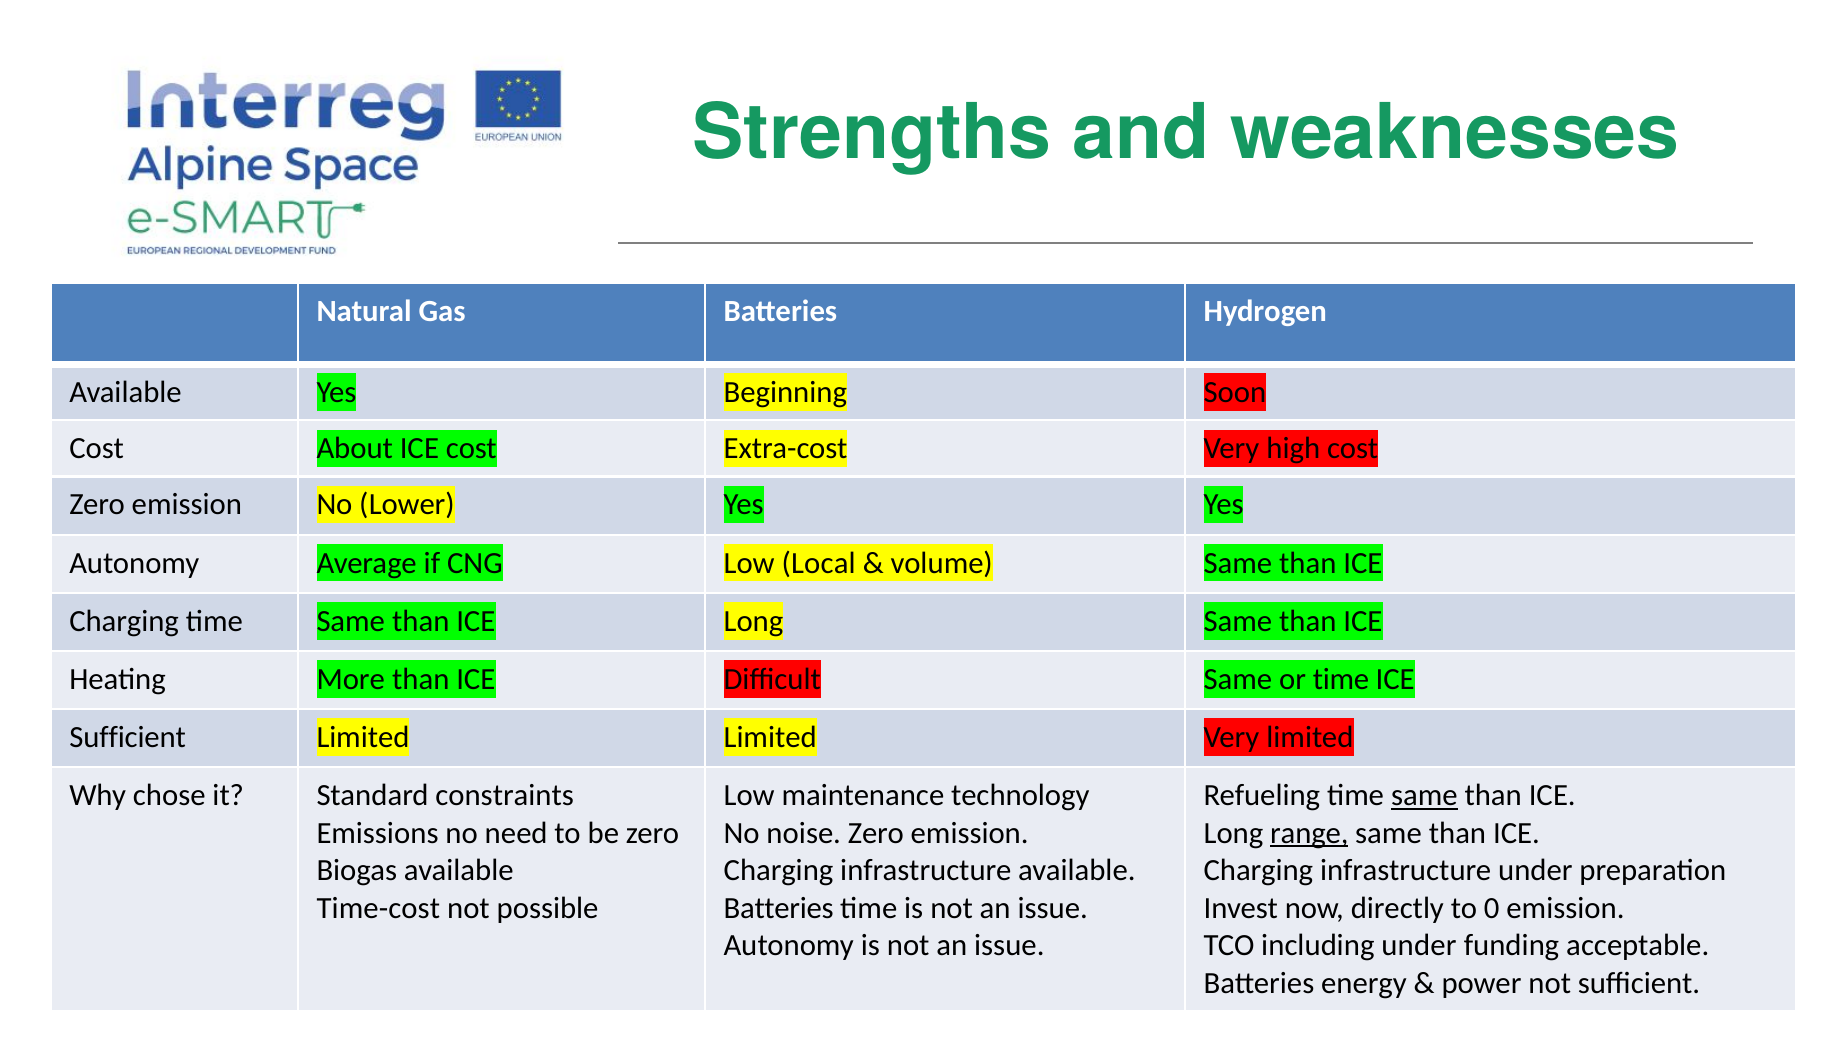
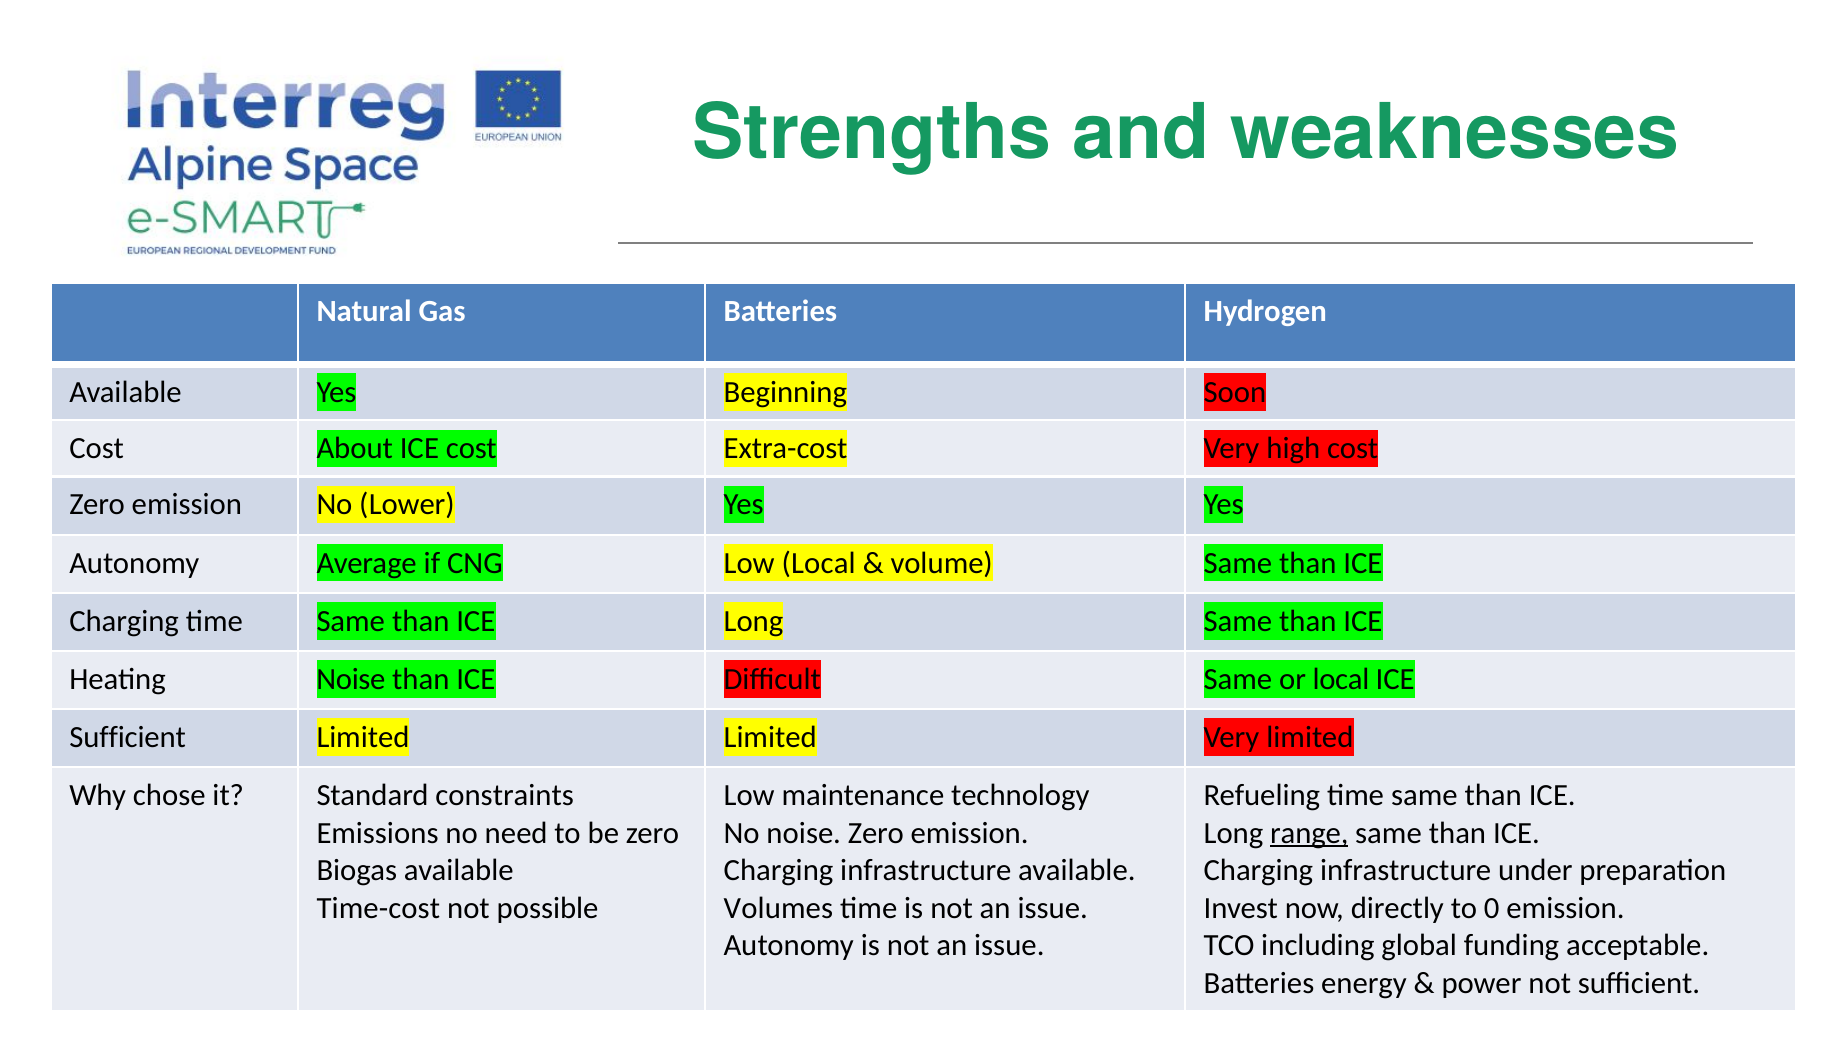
Heating More: More -> Noise
or time: time -> local
same at (1424, 796) underline: present -> none
Batteries at (779, 908): Batteries -> Volumes
including under: under -> global
